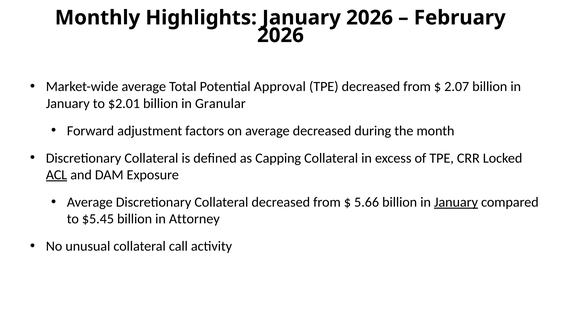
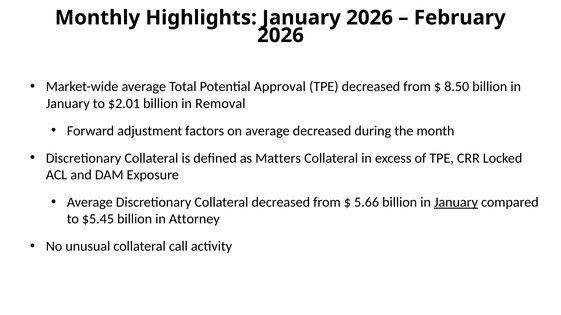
2.07: 2.07 -> 8.50
Granular: Granular -> Removal
Capping: Capping -> Matters
ACL underline: present -> none
